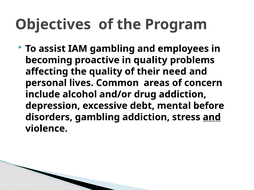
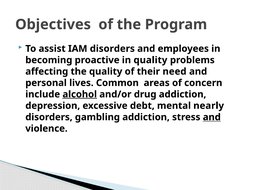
IAM gambling: gambling -> disorders
alcohol underline: none -> present
before: before -> nearly
